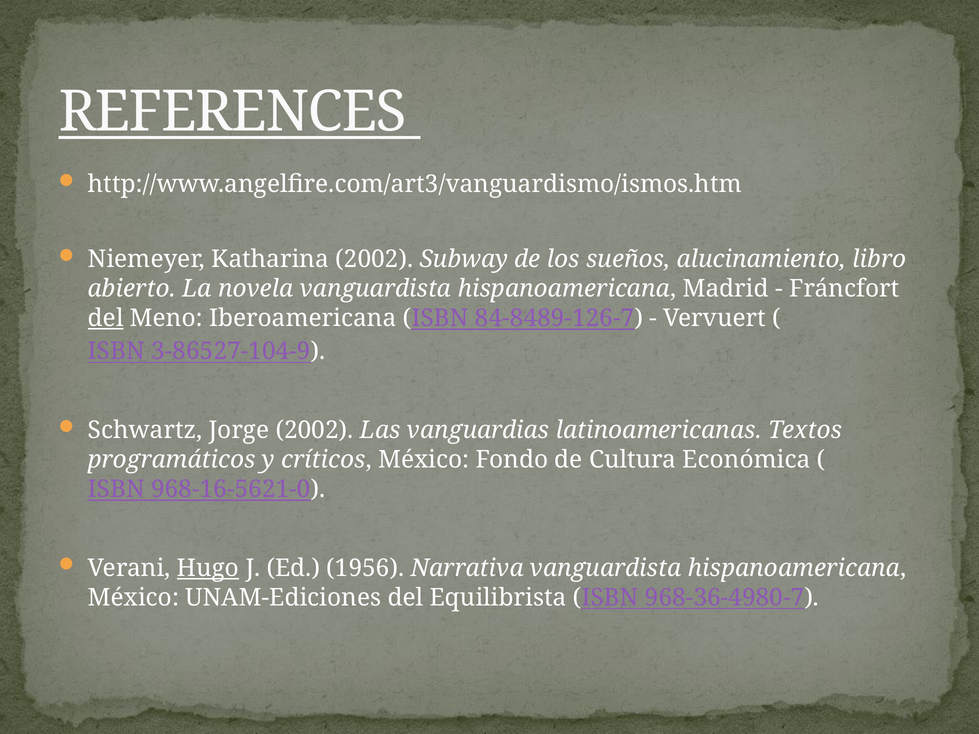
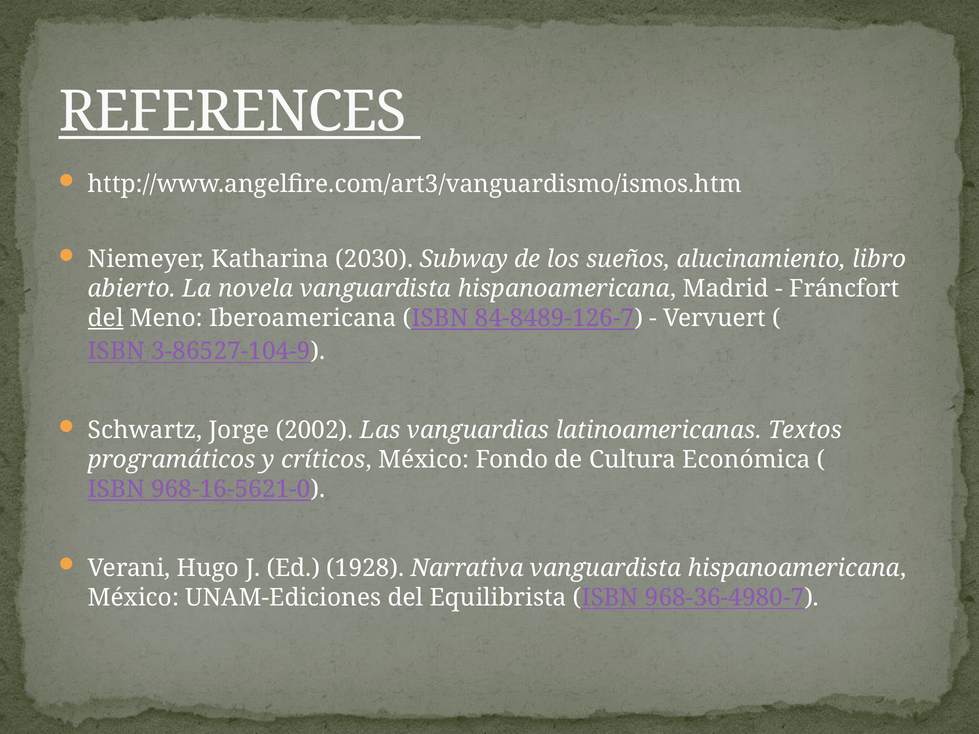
Katharina 2002: 2002 -> 2030
Hugo underline: present -> none
1956: 1956 -> 1928
